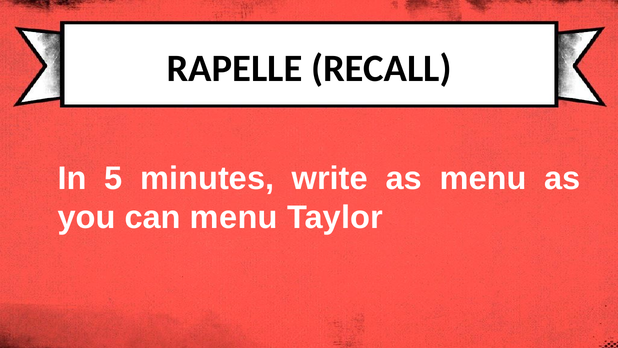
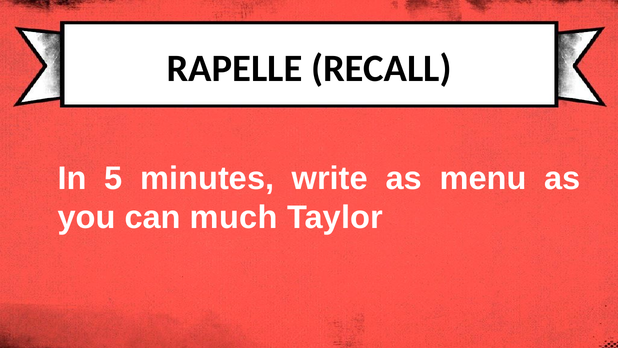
can menu: menu -> much
